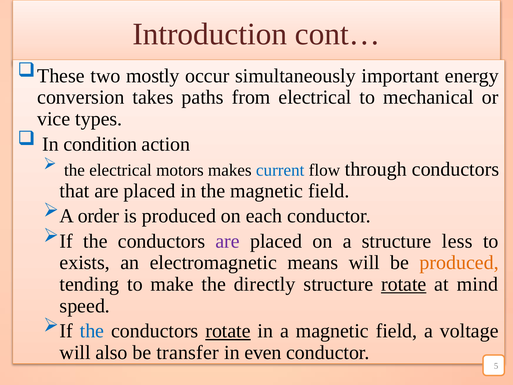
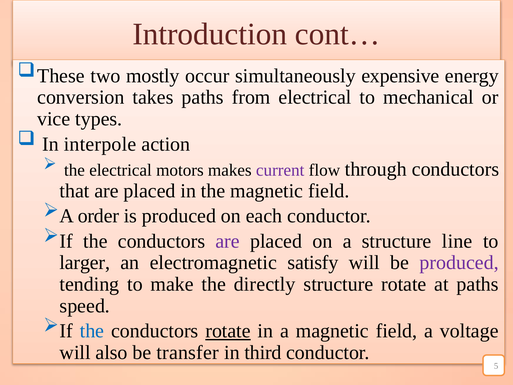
important: important -> expensive
condition: condition -> interpole
current colour: blue -> purple
less: less -> line
exists: exists -> larger
means: means -> satisfy
produced at (459, 263) colour: orange -> purple
rotate at (404, 284) underline: present -> none
at mind: mind -> paths
even: even -> third
